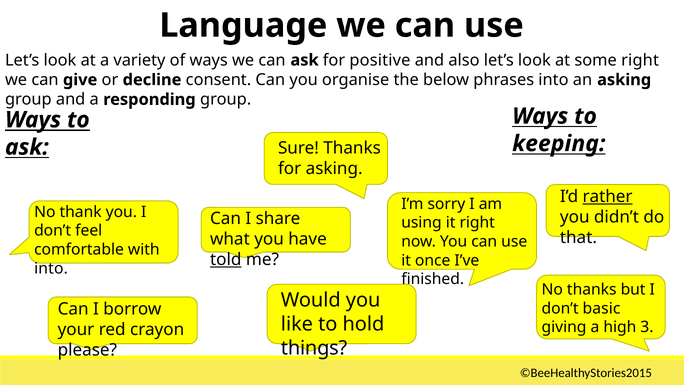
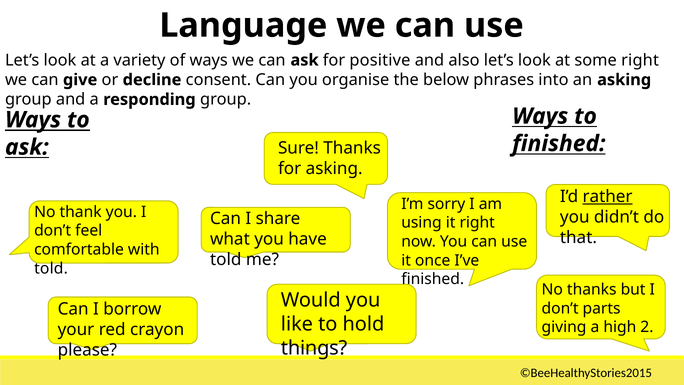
keeping at (559, 143): keeping -> finished
told at (226, 259) underline: present -> none
into at (51, 268): into -> told
basic: basic -> parts
3: 3 -> 2
